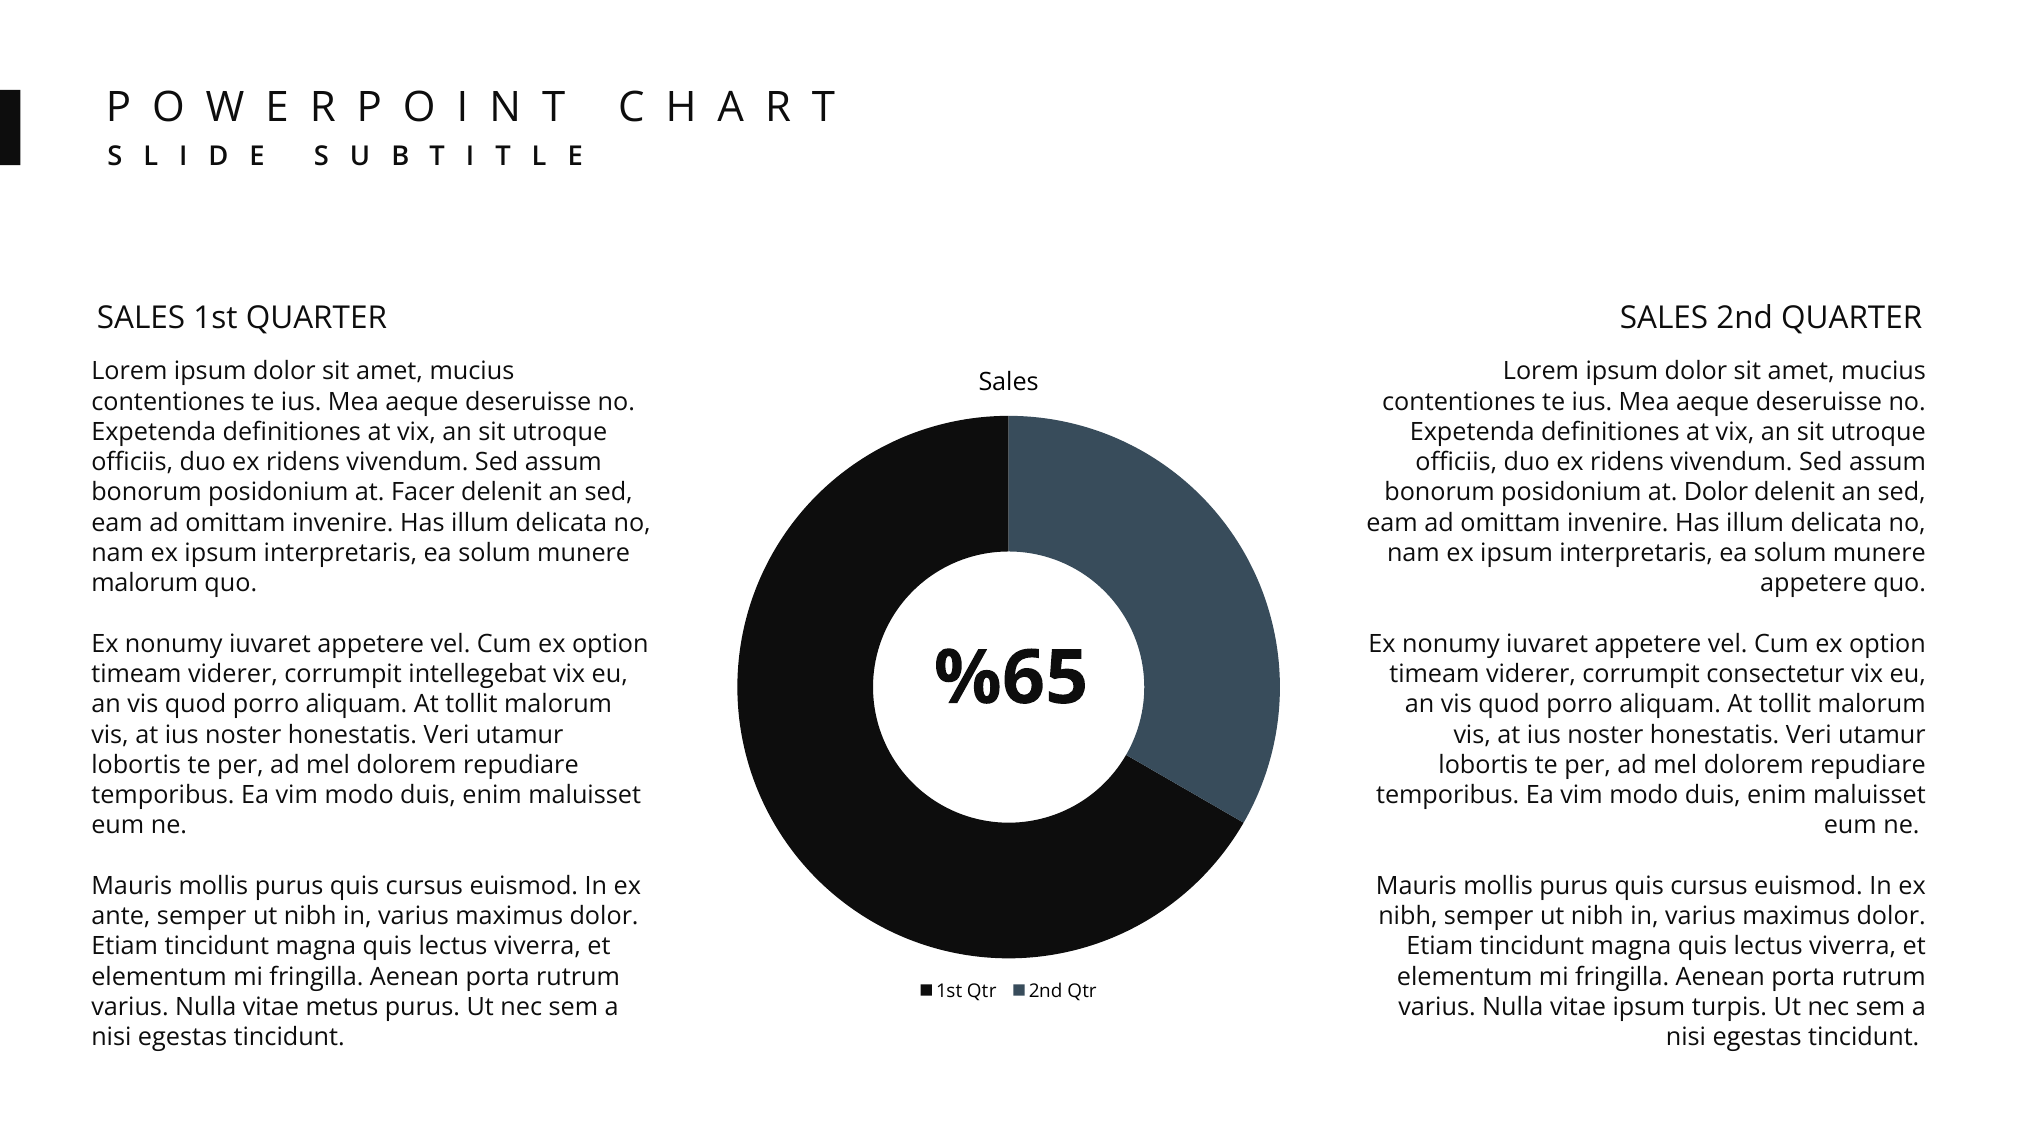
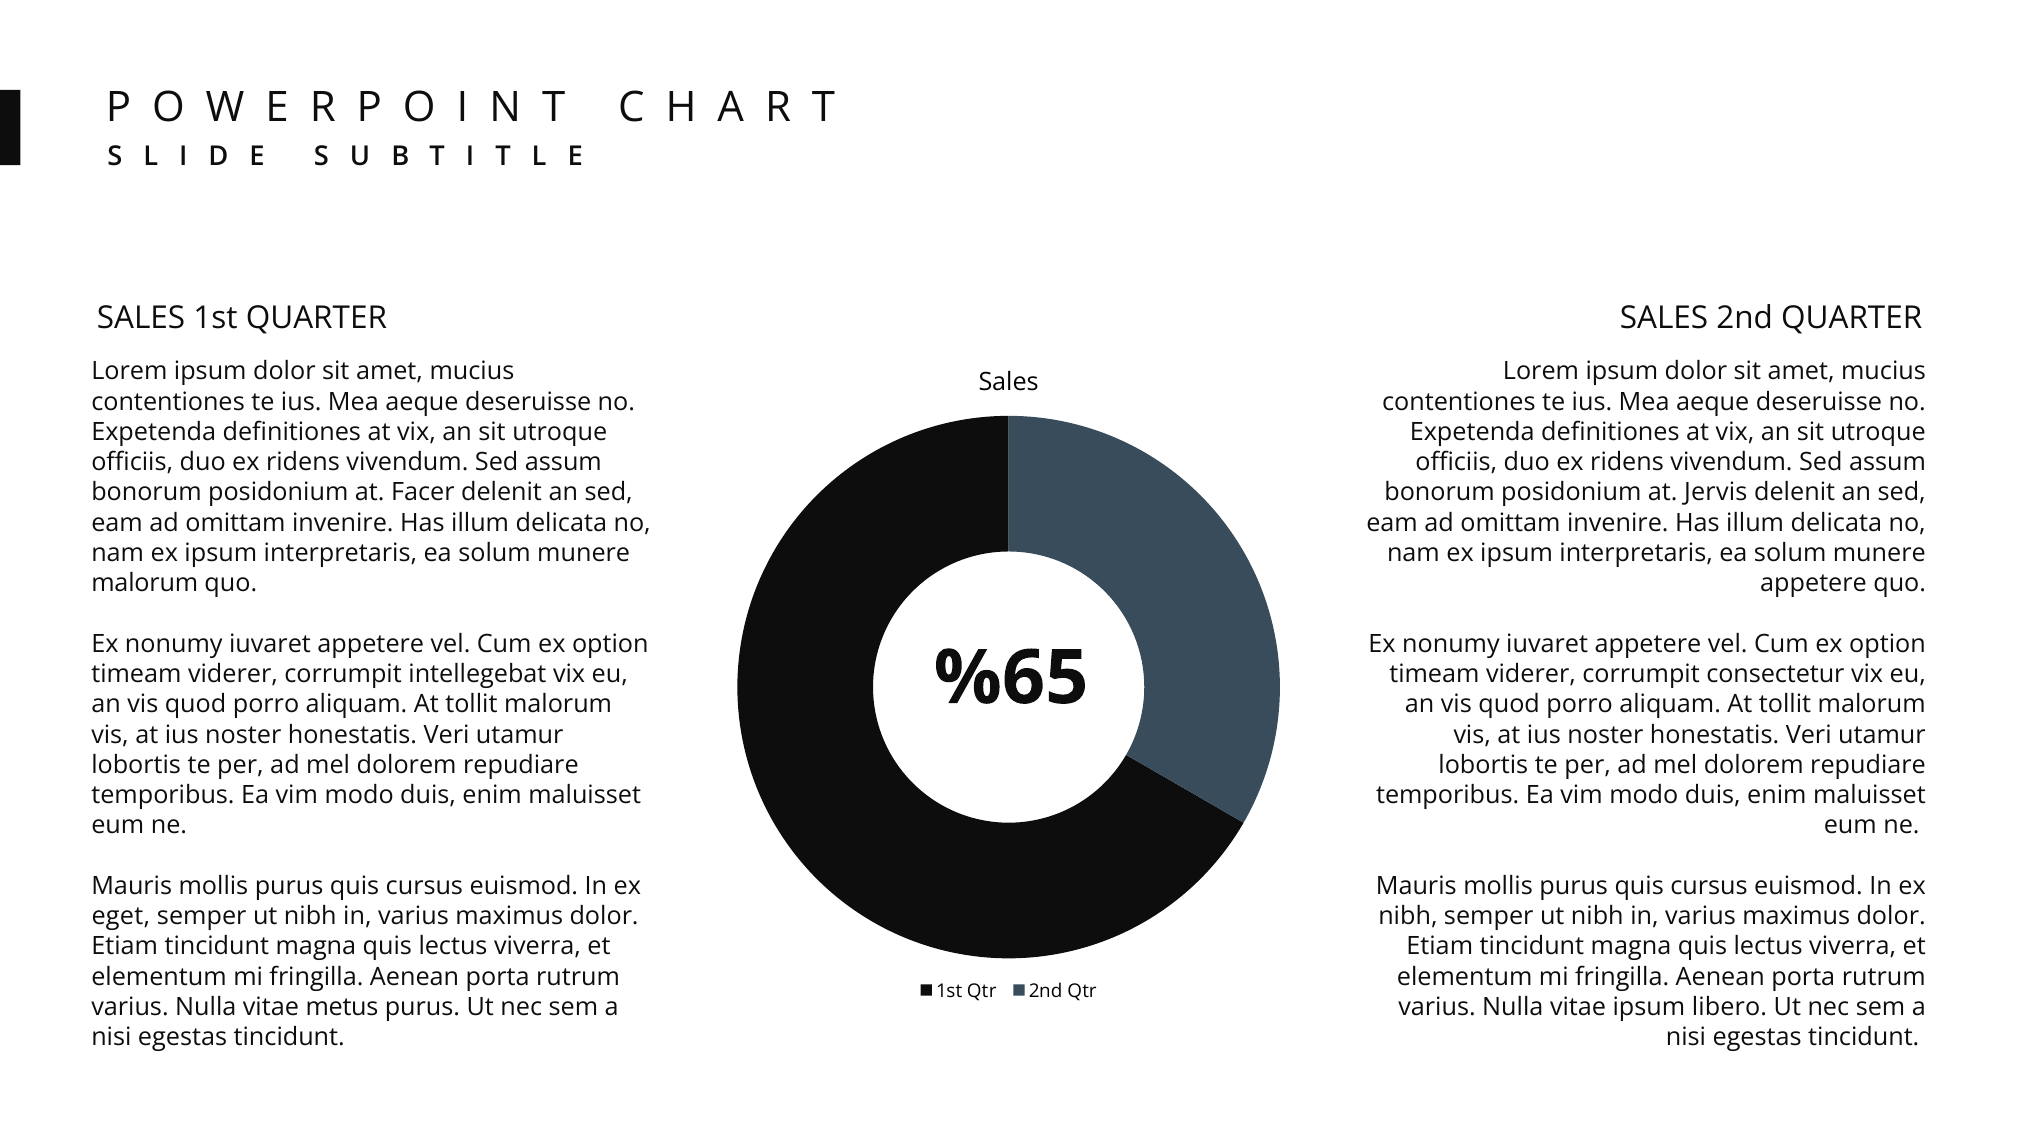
at Dolor: Dolor -> Jervis
ante: ante -> eget
turpis: turpis -> libero
